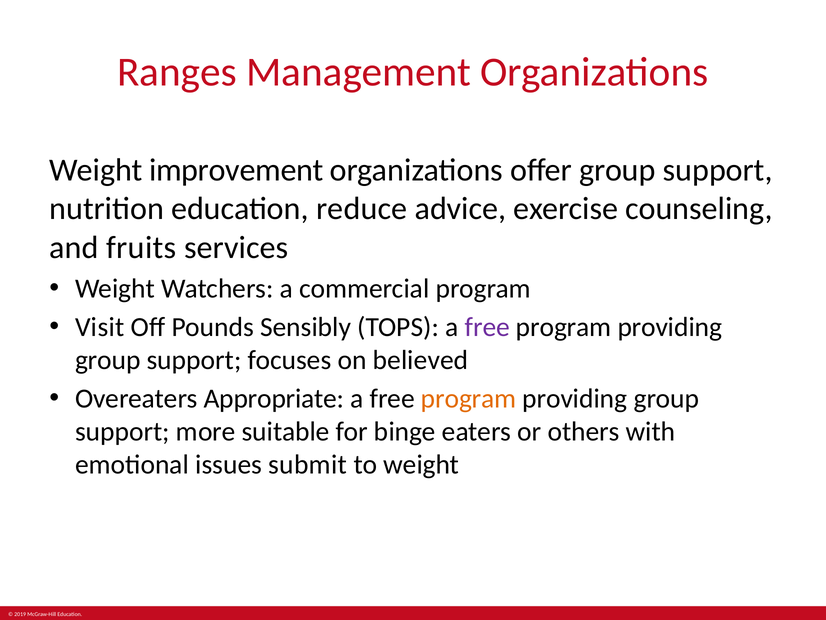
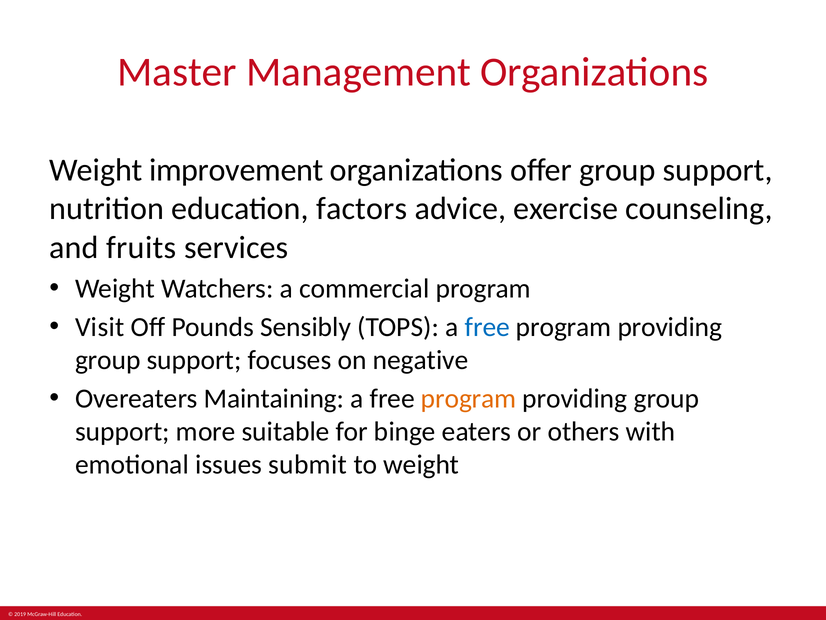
Ranges: Ranges -> Master
reduce: reduce -> factors
free at (487, 327) colour: purple -> blue
believed: believed -> negative
Appropriate: Appropriate -> Maintaining
